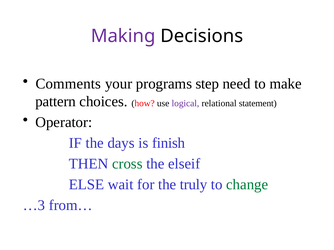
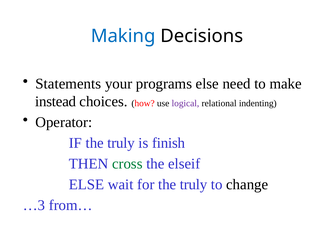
Making colour: purple -> blue
Comments: Comments -> Statements
programs step: step -> else
pattern: pattern -> instead
statement: statement -> indenting
IF the days: days -> truly
change colour: green -> black
